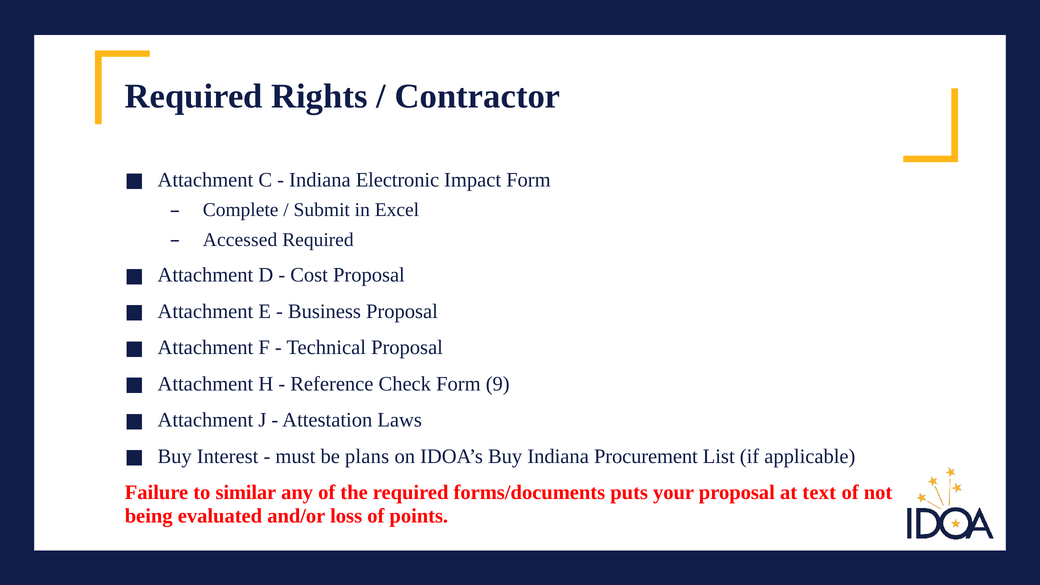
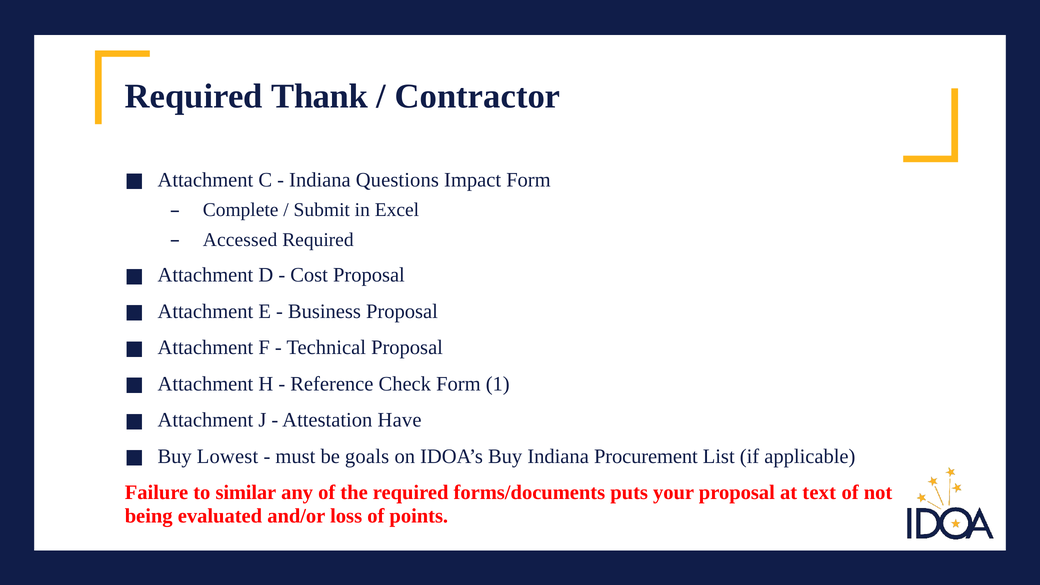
Rights: Rights -> Thank
Electronic: Electronic -> Questions
9: 9 -> 1
Laws: Laws -> Have
Interest: Interest -> Lowest
plans: plans -> goals
